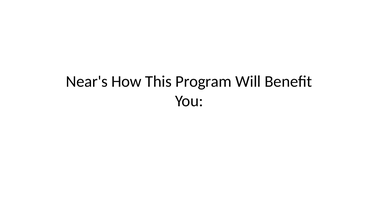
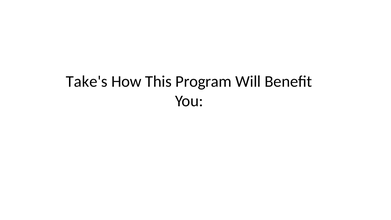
Near's: Near's -> Take's
